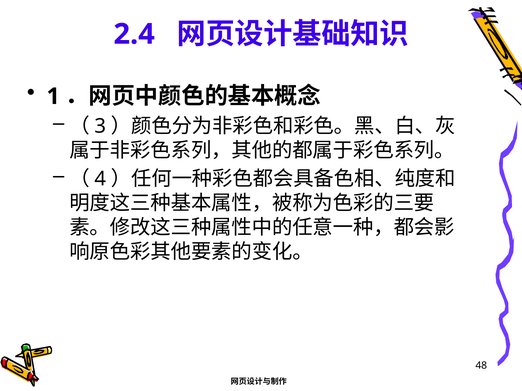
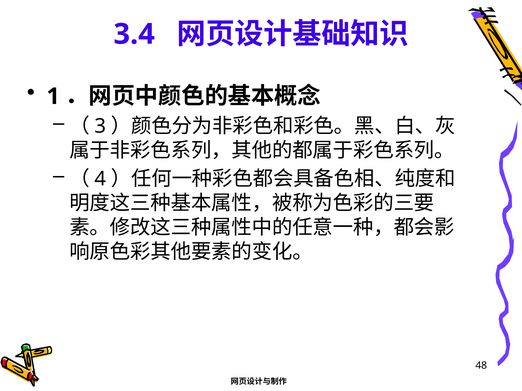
2.4: 2.4 -> 3.4
